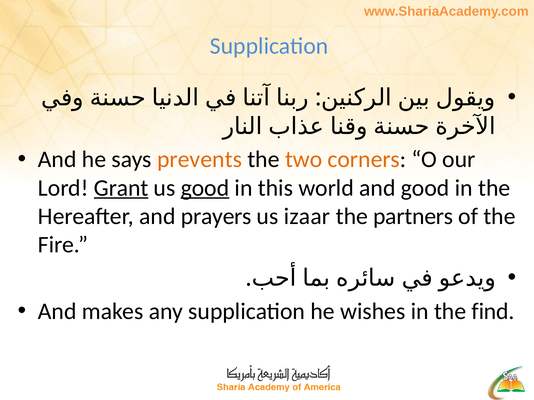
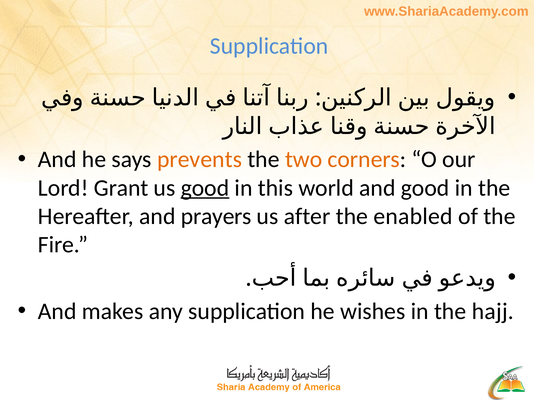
Grant underline: present -> none
izaar: izaar -> after
partners: partners -> enabled
find: find -> hajj
